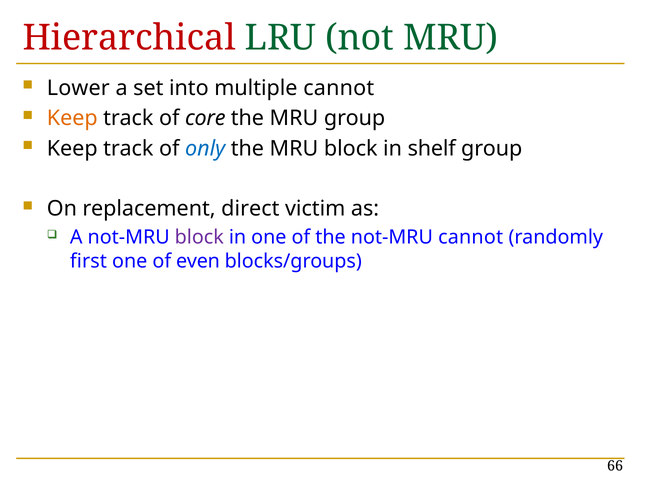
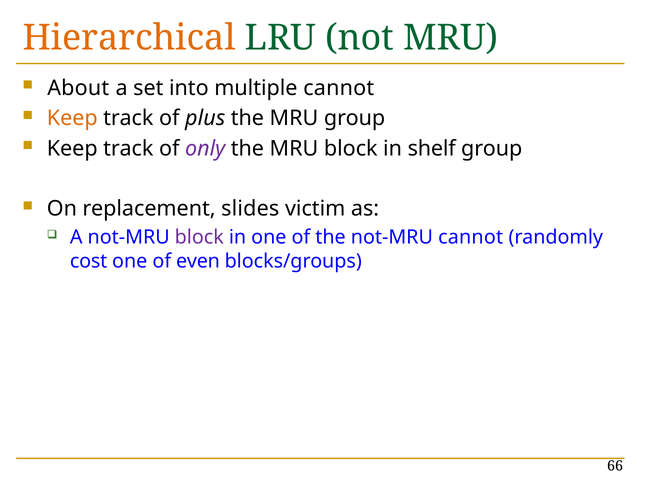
Hierarchical colour: red -> orange
Lower: Lower -> About
core: core -> plus
only colour: blue -> purple
direct: direct -> slides
first: first -> cost
